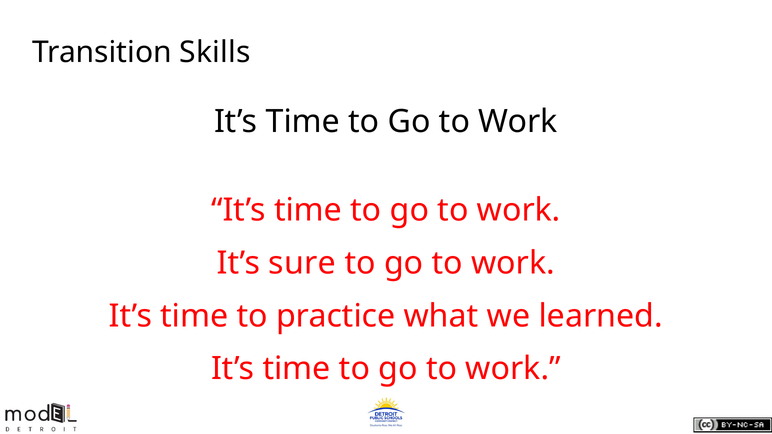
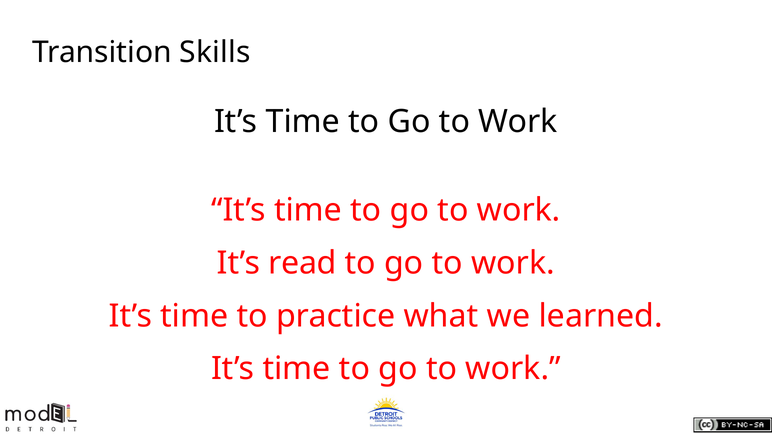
sure: sure -> read
